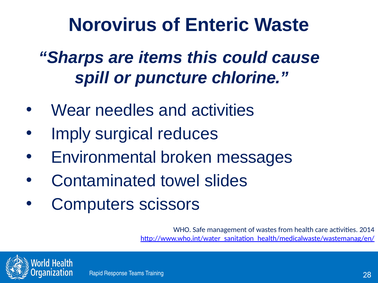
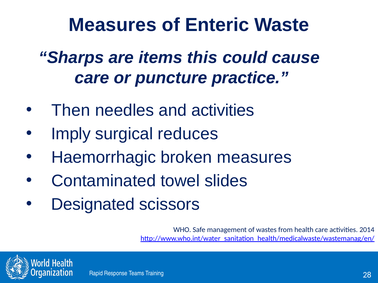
Norovirus at (113, 25): Norovirus -> Measures
spill at (92, 78): spill -> care
chlorine: chlorine -> practice
Wear: Wear -> Then
Environmental: Environmental -> Haemorrhagic
broken messages: messages -> measures
Computers: Computers -> Designated
